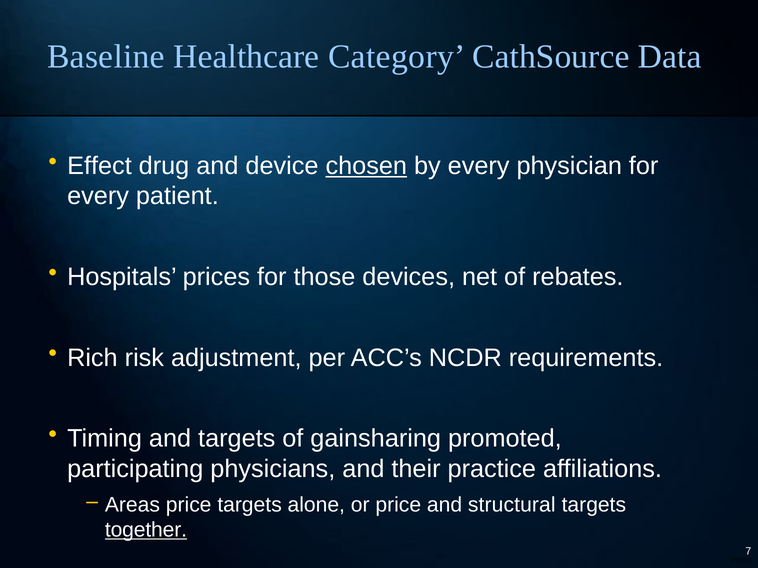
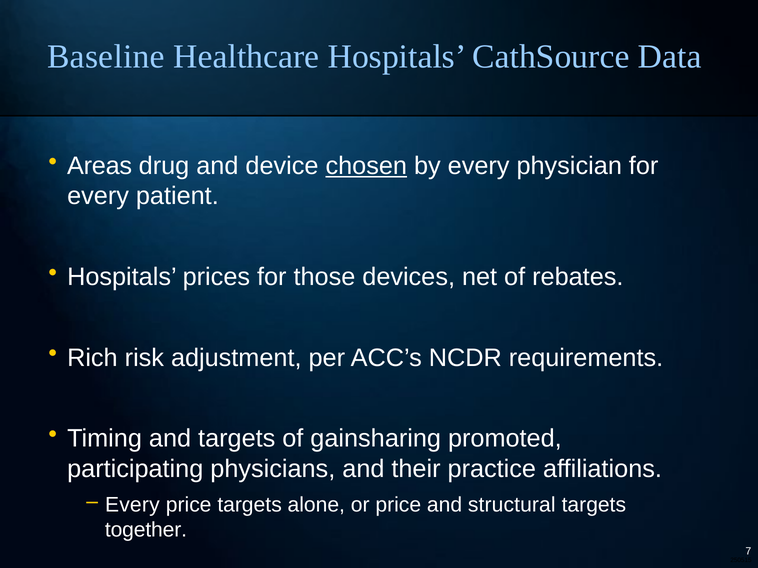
Healthcare Category: Category -> Hospitals
Effect: Effect -> Areas
Areas at (132, 505): Areas -> Every
together underline: present -> none
